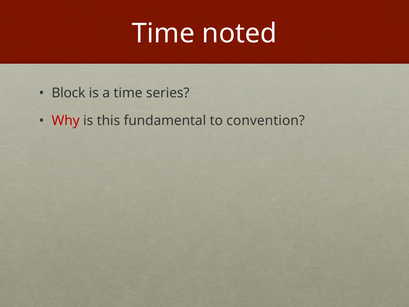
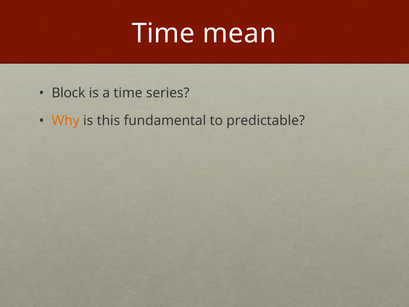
noted: noted -> mean
Why colour: red -> orange
convention: convention -> predictable
